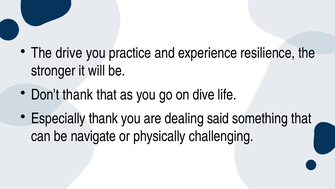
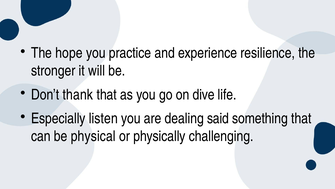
drive: drive -> hope
Especially thank: thank -> listen
navigate: navigate -> physical
